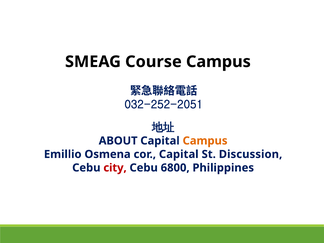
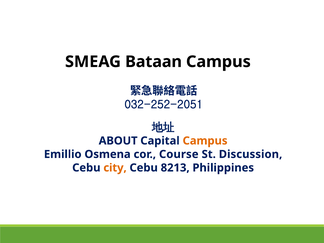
Course: Course -> Bataan
cor Capital: Capital -> Course
city colour: red -> orange
6800: 6800 -> 8213
